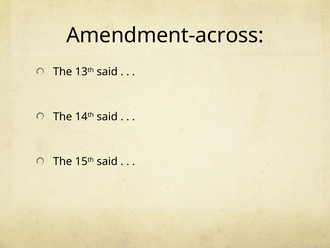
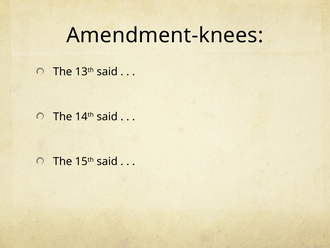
Amendment-across: Amendment-across -> Amendment-knees
